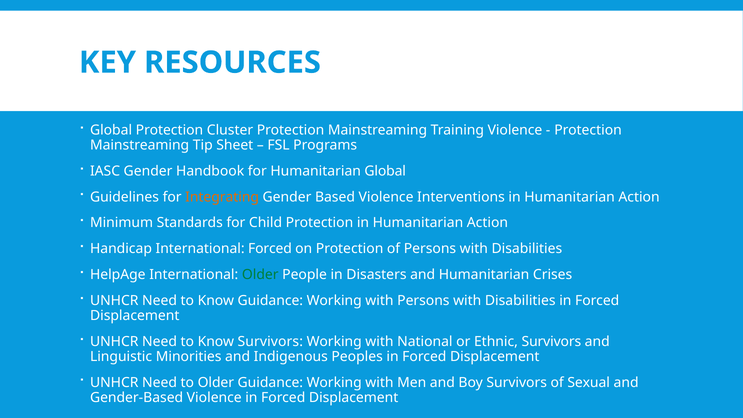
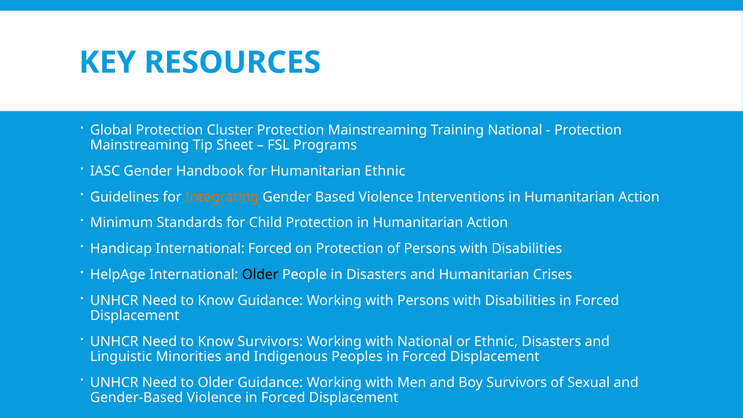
Training Violence: Violence -> National
Humanitarian Global: Global -> Ethnic
Older at (260, 275) colour: green -> black
Ethnic Survivors: Survivors -> Disasters
